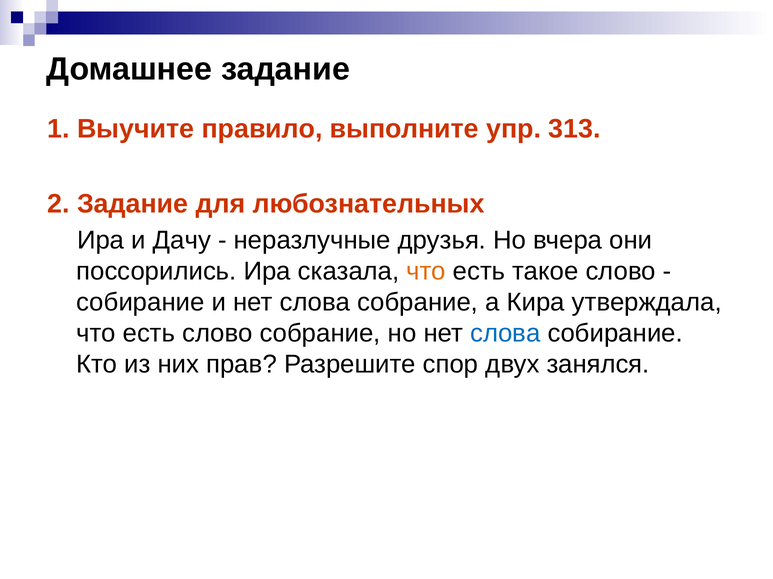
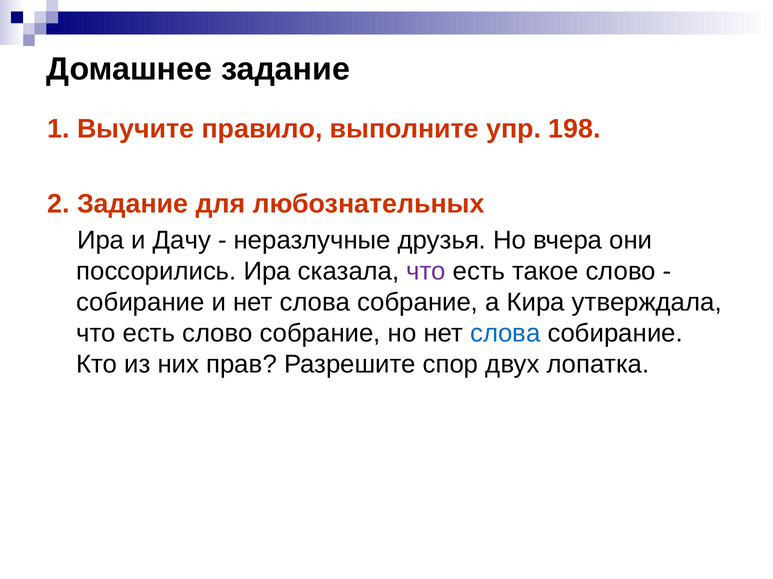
313: 313 -> 198
что at (426, 272) colour: orange -> purple
занялся: занялся -> лопатка
